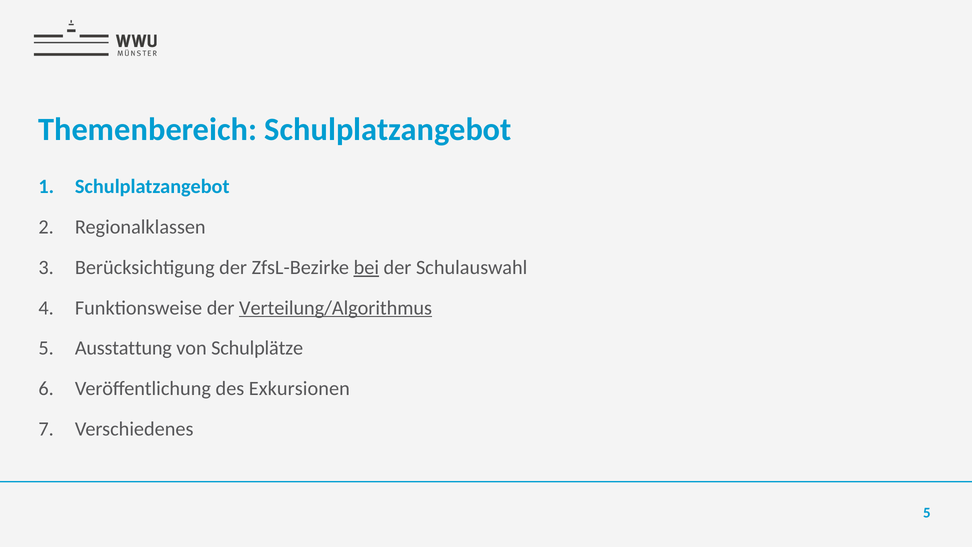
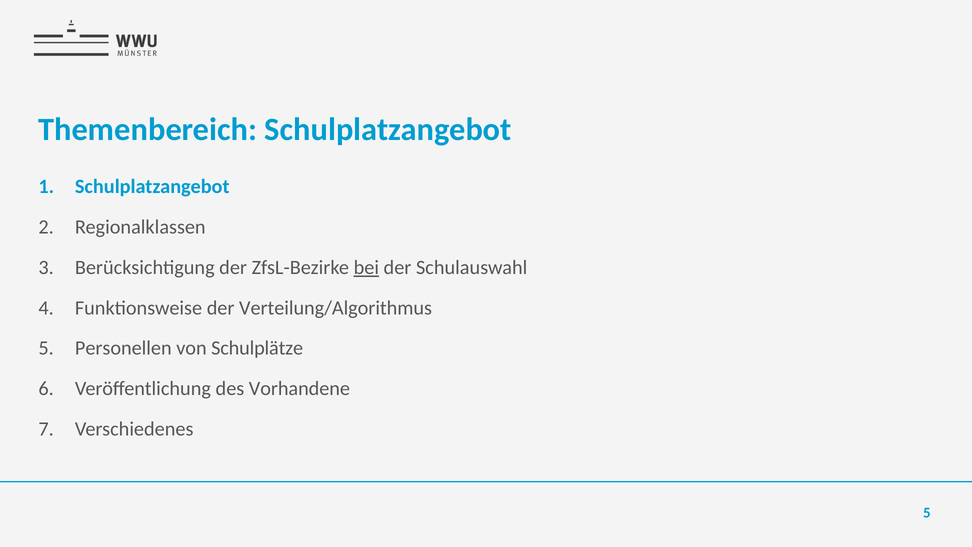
Verteilung/Algorithmus underline: present -> none
Ausstattung: Ausstattung -> Personellen
Exkursionen: Exkursionen -> Vorhandene
